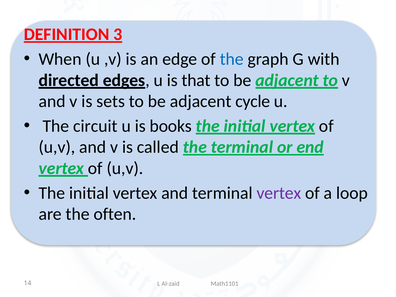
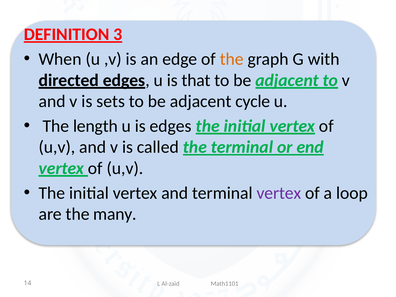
the at (232, 59) colour: blue -> orange
circuit: circuit -> length
is books: books -> edges
often: often -> many
